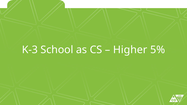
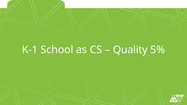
K-3: K-3 -> K-1
Higher: Higher -> Quality
